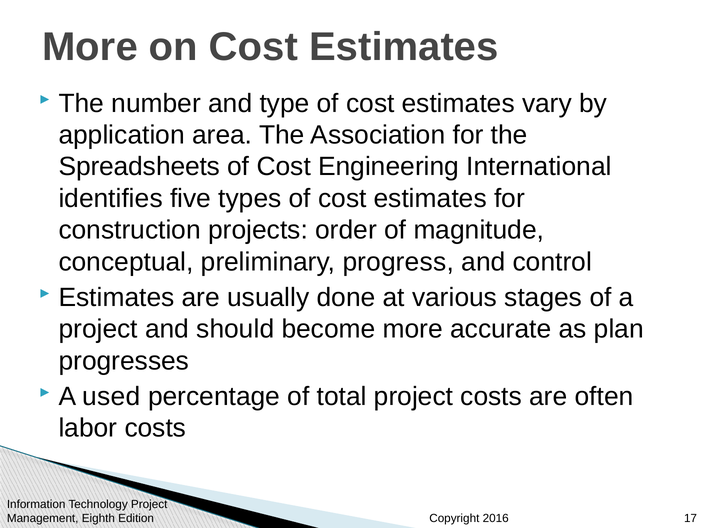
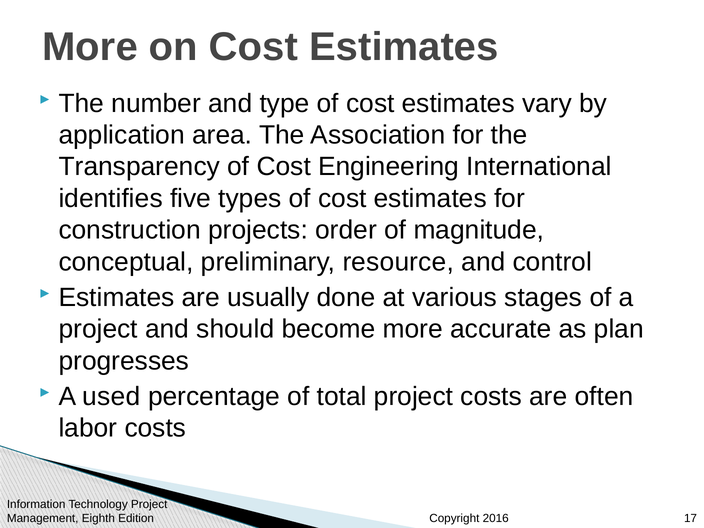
Spreadsheets: Spreadsheets -> Transparency
progress: progress -> resource
